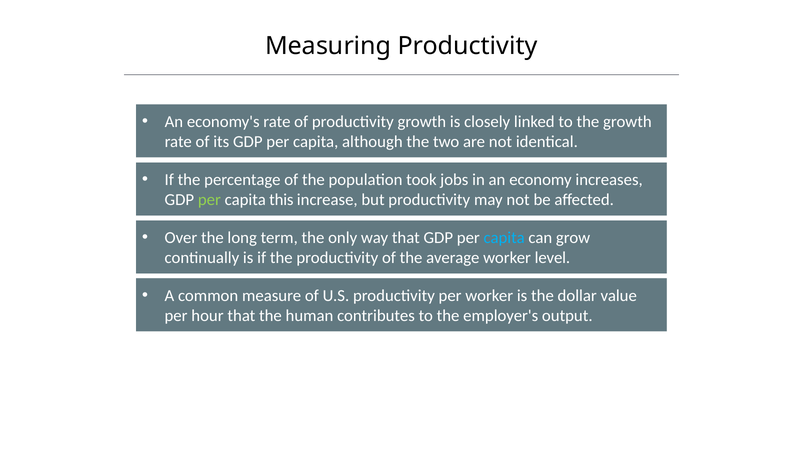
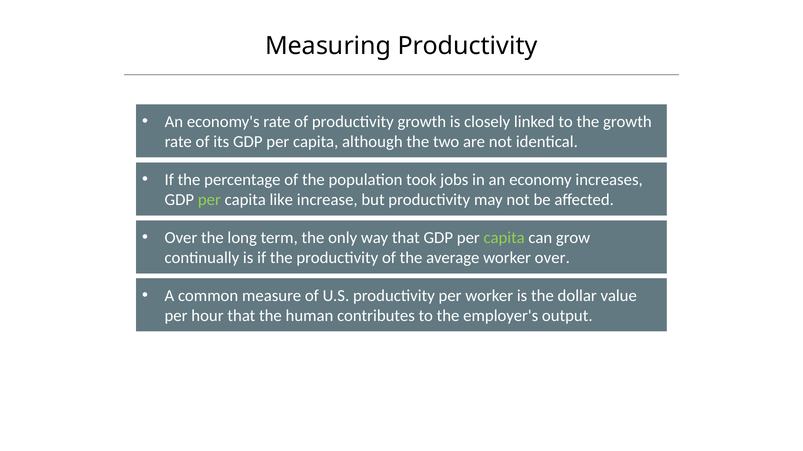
this: this -> like
capita at (504, 238) colour: light blue -> light green
worker level: level -> over
